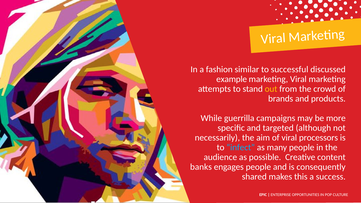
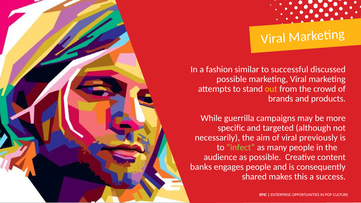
example at (232, 79): example -> possible
processors: processors -> previously
infect colour: light blue -> light green
